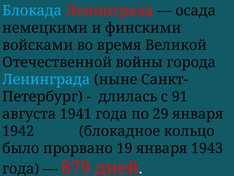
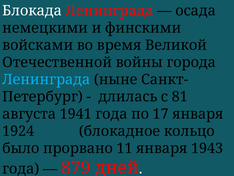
Блокада colour: light blue -> white
91: 91 -> 81
29: 29 -> 17
1942: 1942 -> 1924
19: 19 -> 11
